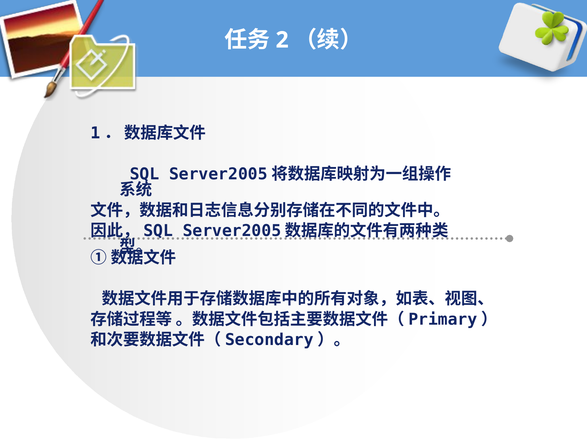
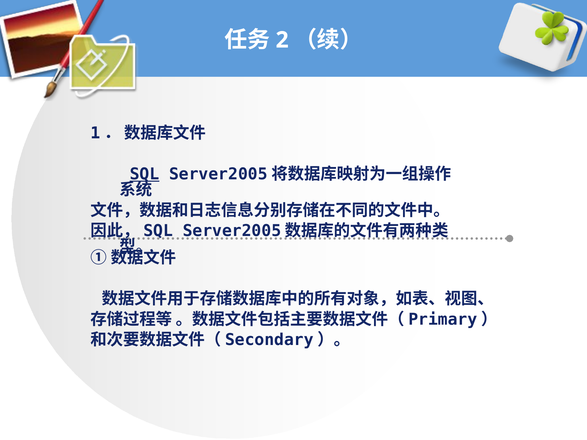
SQL underline: none -> present
